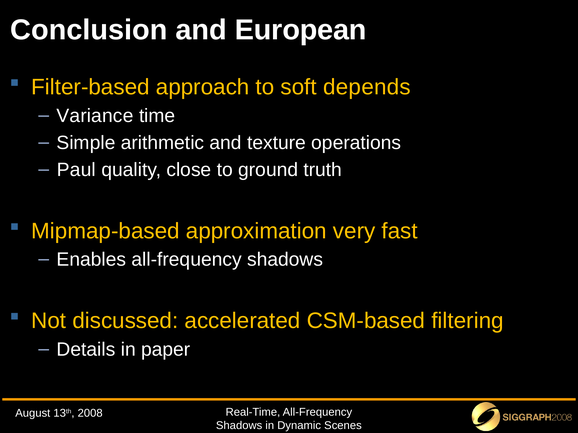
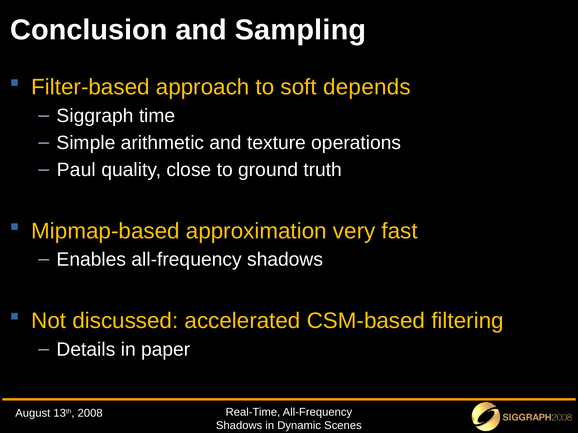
European: European -> Sampling
Variance: Variance -> Siggraph
